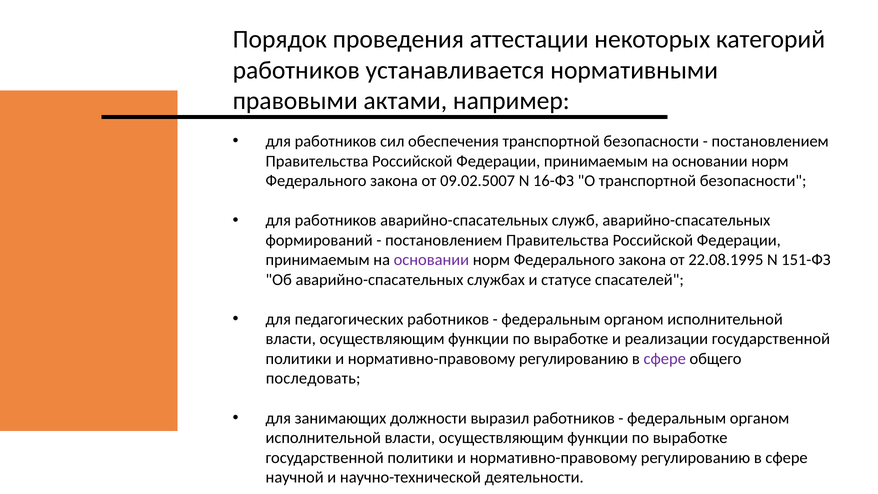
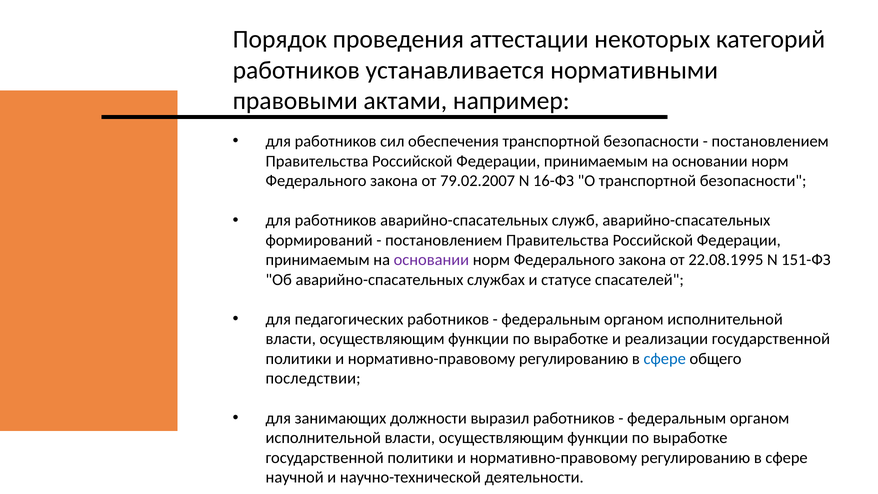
09.02.5007: 09.02.5007 -> 79.02.2007
сфере at (665, 359) colour: purple -> blue
последовать: последовать -> последствии
